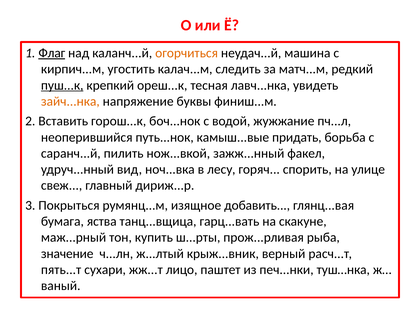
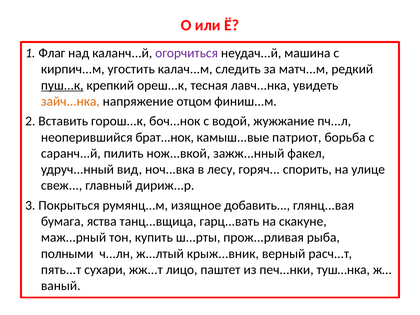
Флаг underline: present -> none
огорчиться colour: orange -> purple
буквы: буквы -> отцом
путь...нок: путь...нок -> брат...нок
придать: придать -> патриот
значение: значение -> полными
